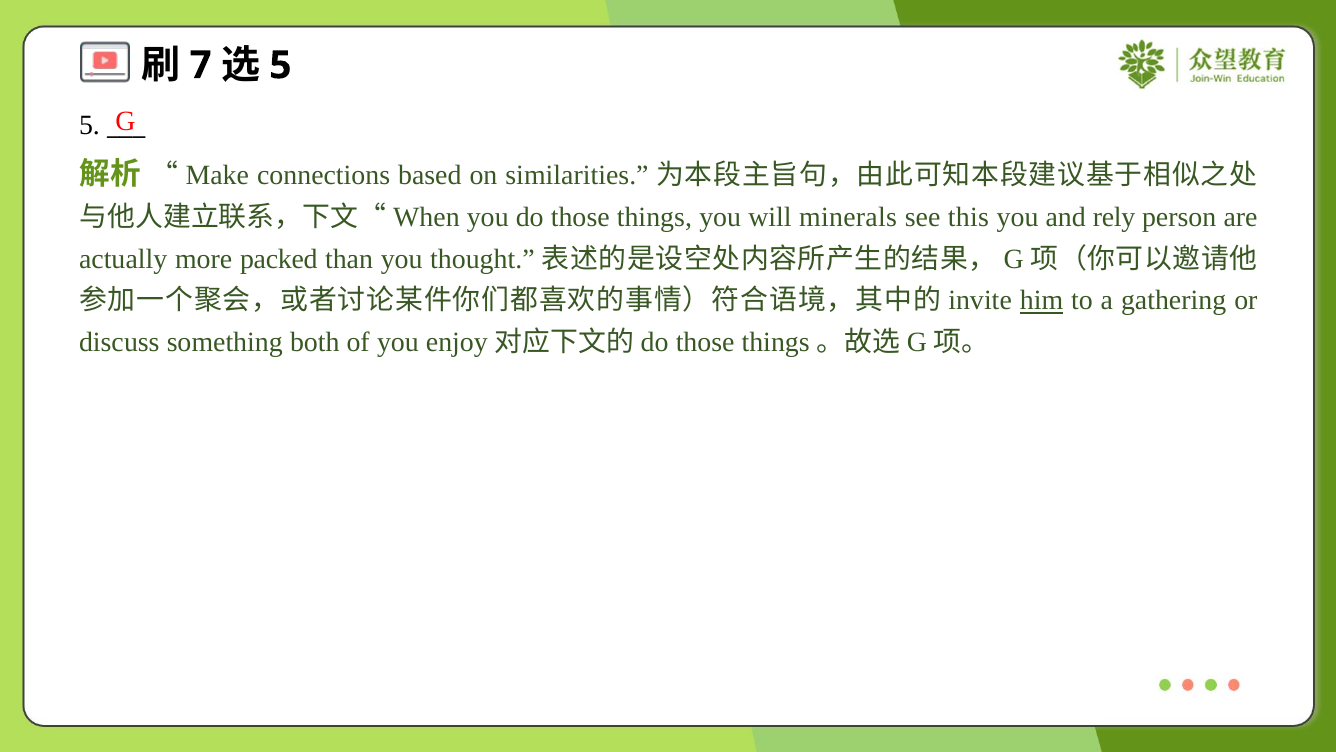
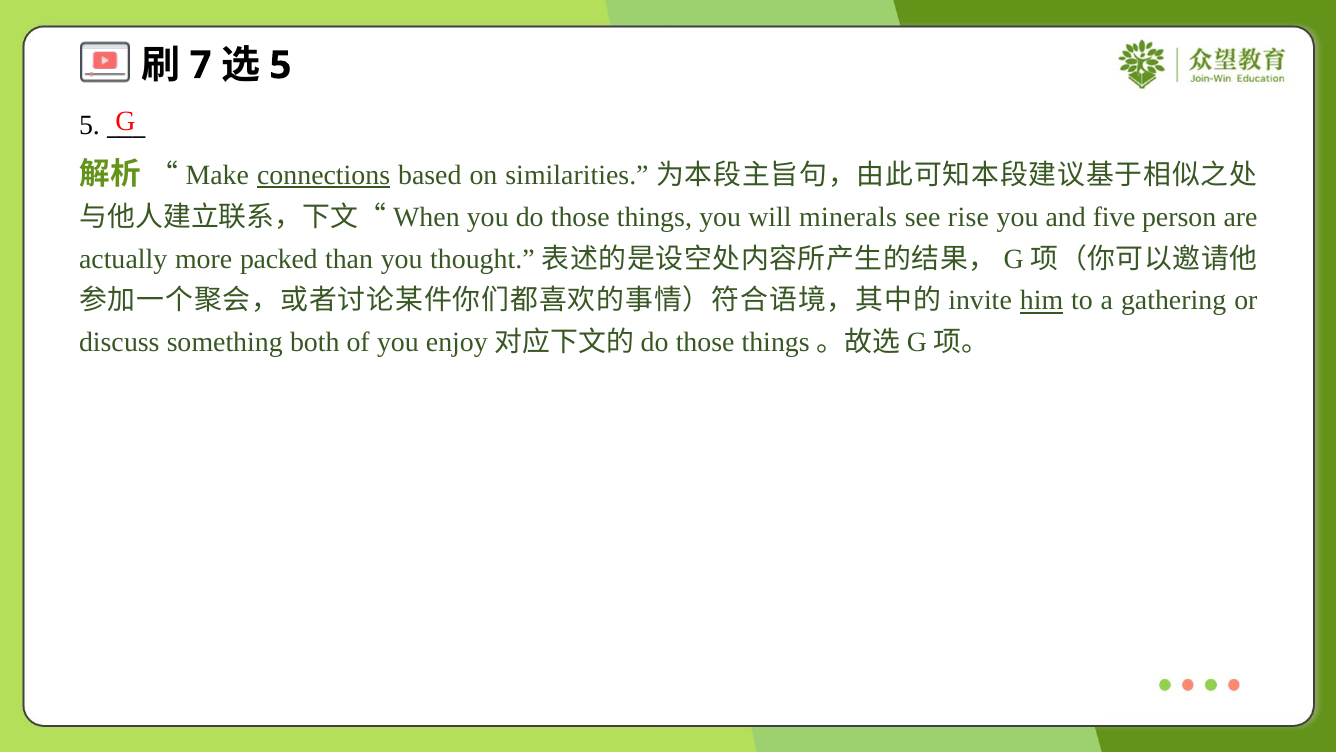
connections underline: none -> present
this: this -> rise
rely: rely -> five
